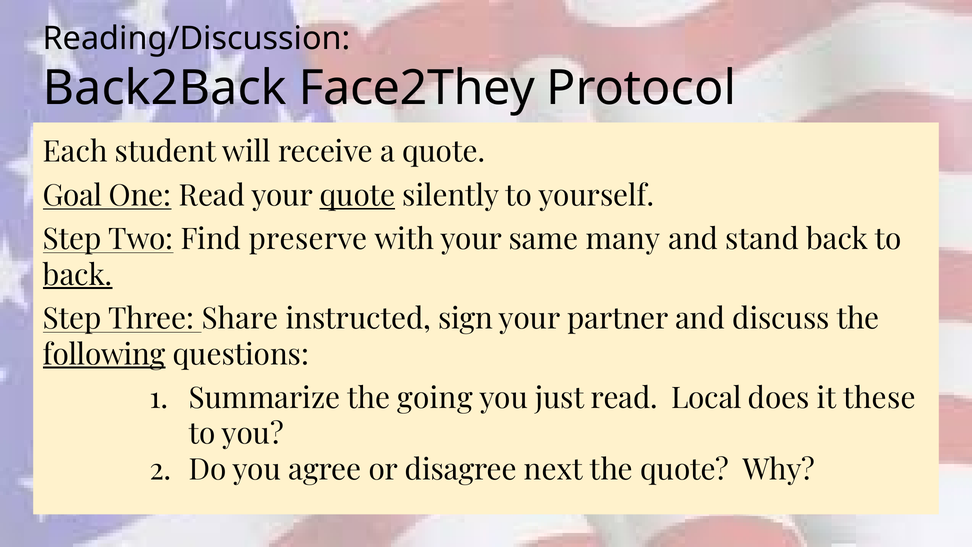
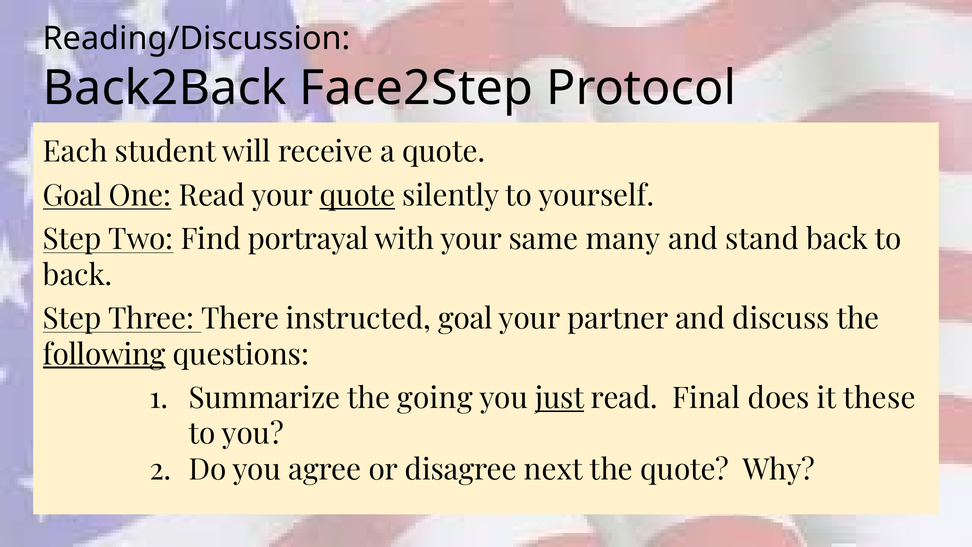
Face2They: Face2They -> Face2Step
preserve: preserve -> portrayal
back at (78, 275) underline: present -> none
Share: Share -> There
instructed sign: sign -> goal
just underline: none -> present
Local: Local -> Final
